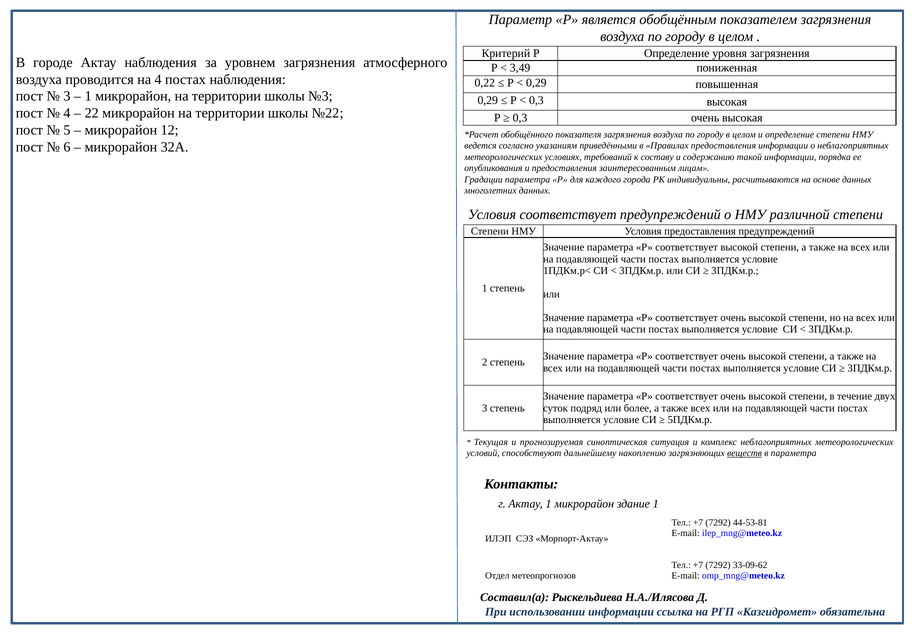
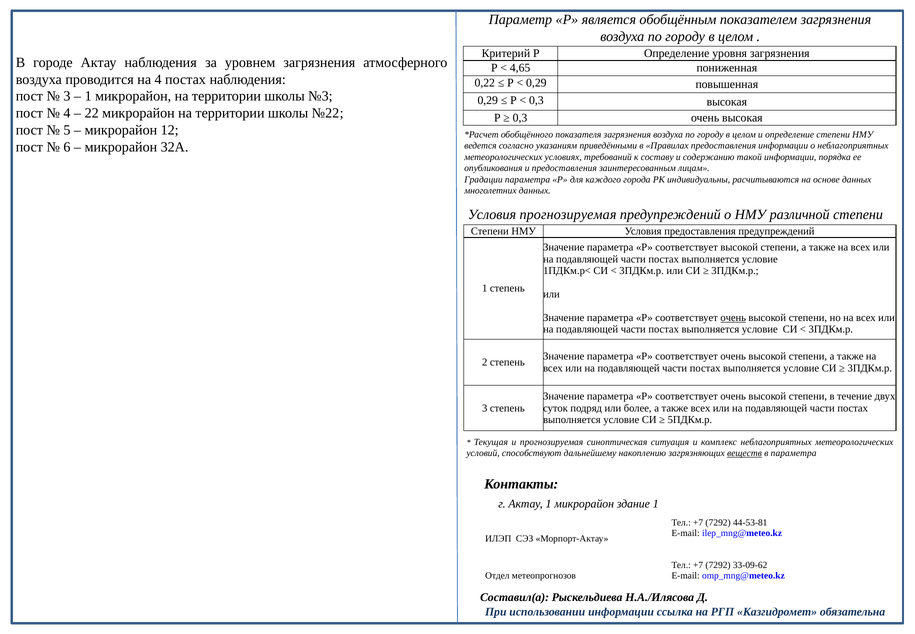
3,49: 3,49 -> 4,65
Условия соответствует: соответствует -> прогнозируемая
очень at (733, 317) underline: none -> present
